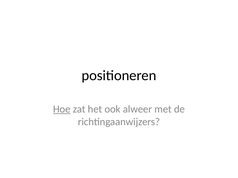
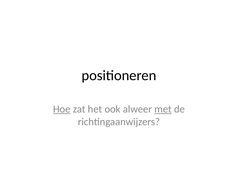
met underline: none -> present
